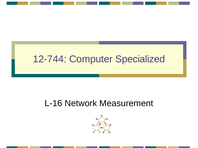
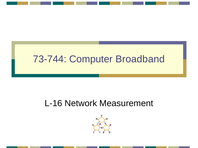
12-744: 12-744 -> 73-744
Specialized: Specialized -> Broadband
